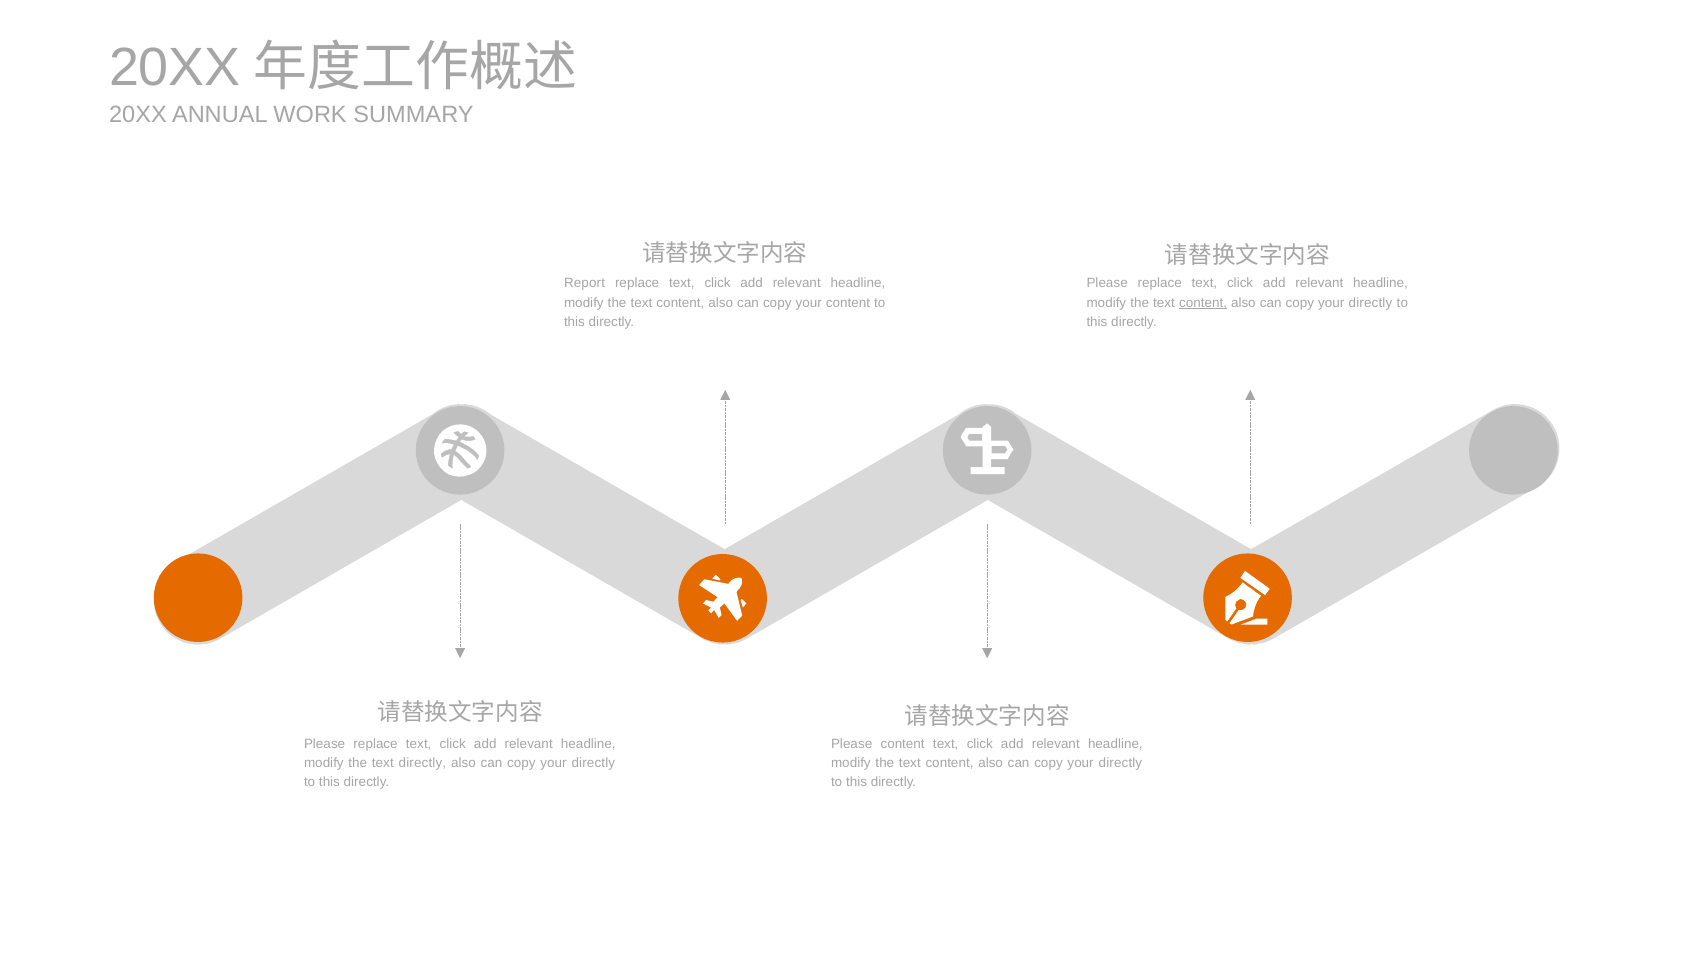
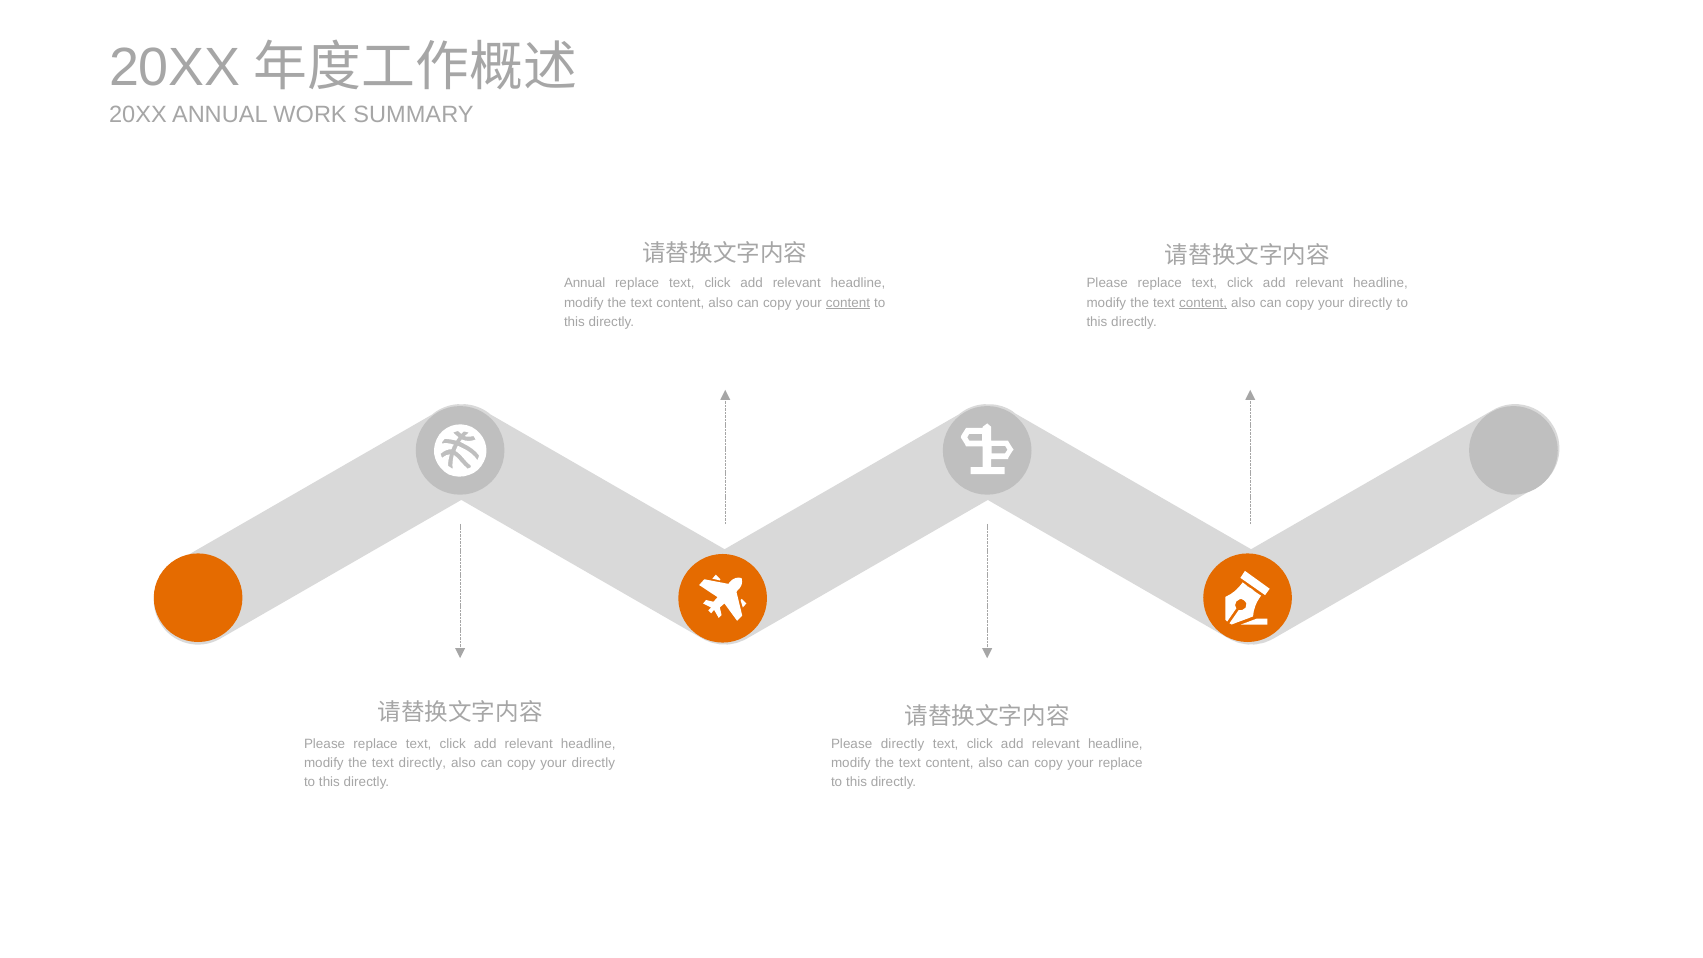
Report at (585, 283): Report -> Annual
content at (848, 303) underline: none -> present
Please content: content -> directly
directly at (1120, 763): directly -> replace
